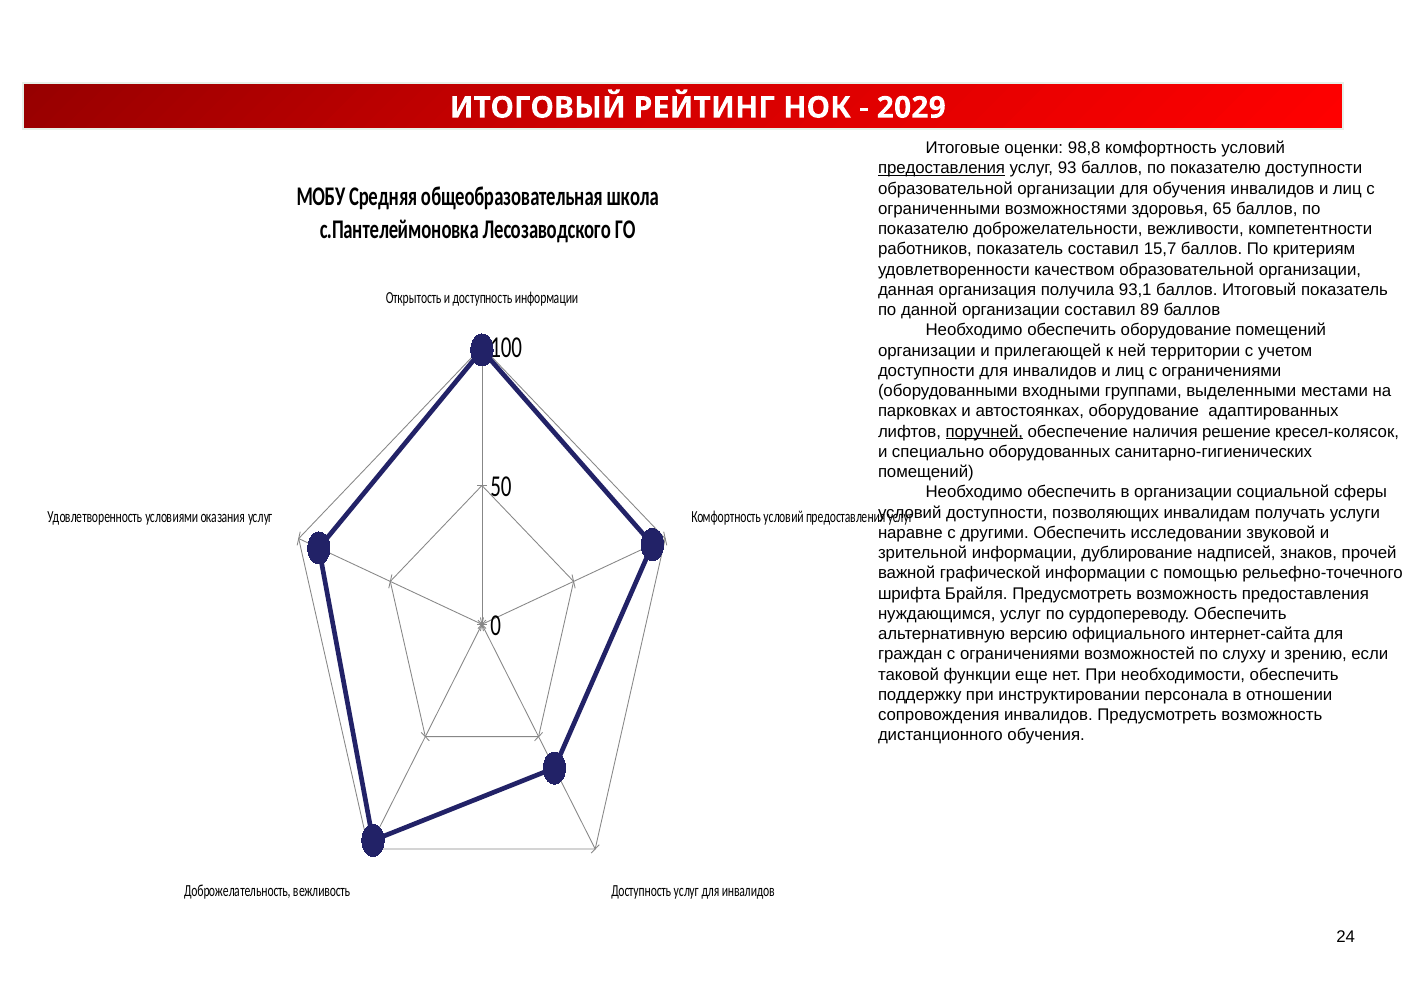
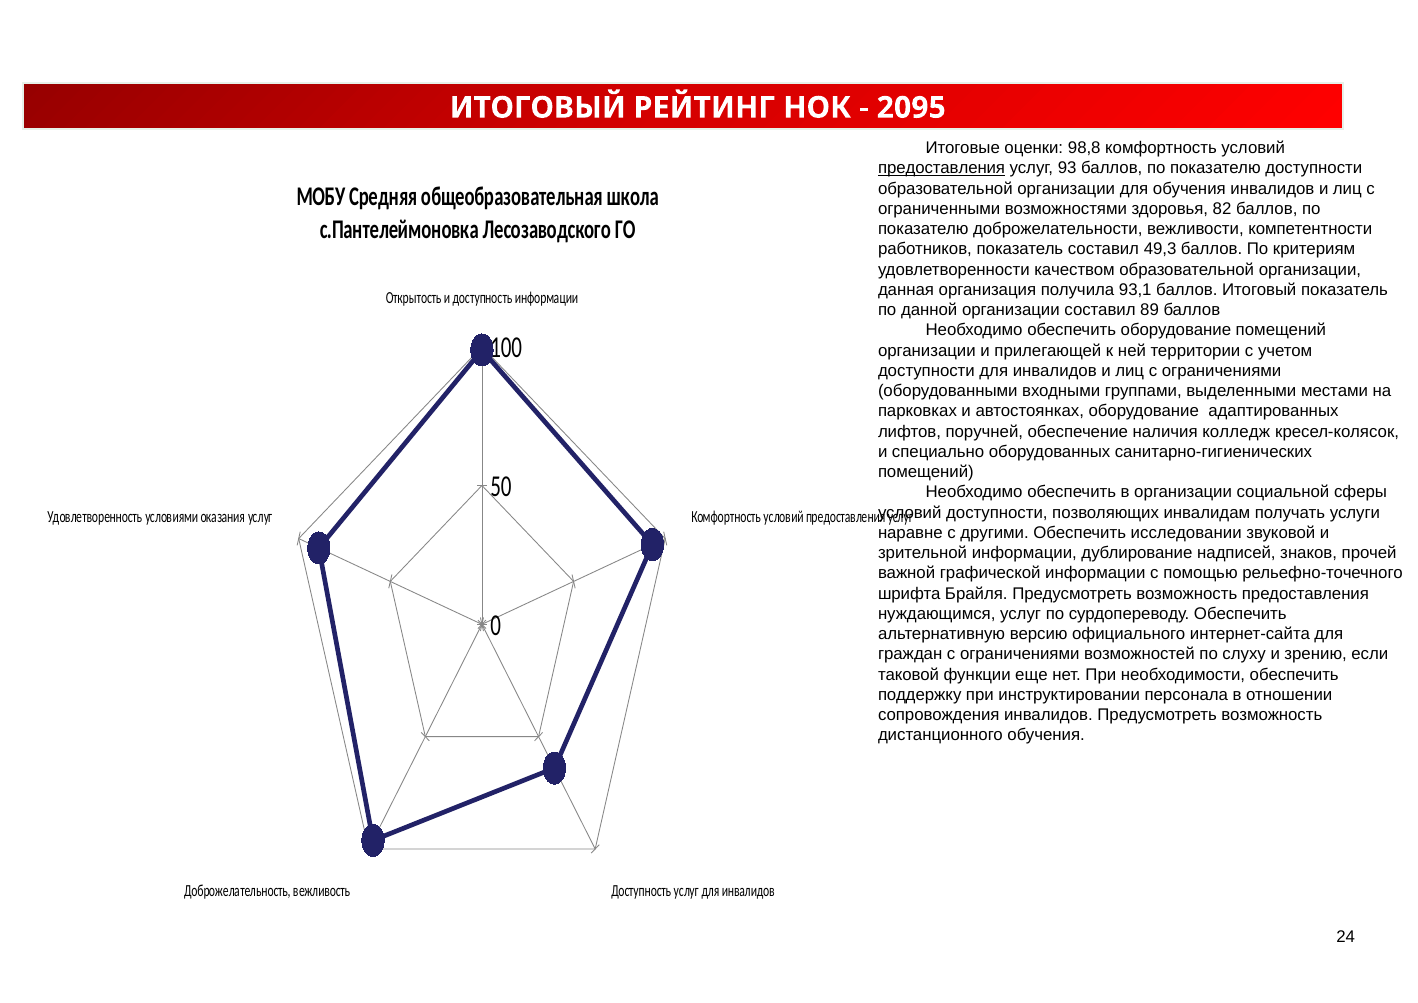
2029: 2029 -> 2095
65: 65 -> 82
15,7: 15,7 -> 49,3
поручней underline: present -> none
решение: решение -> колледж
